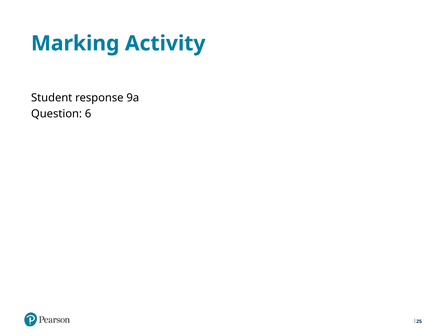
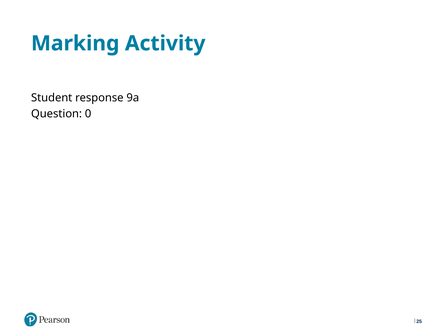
6: 6 -> 0
